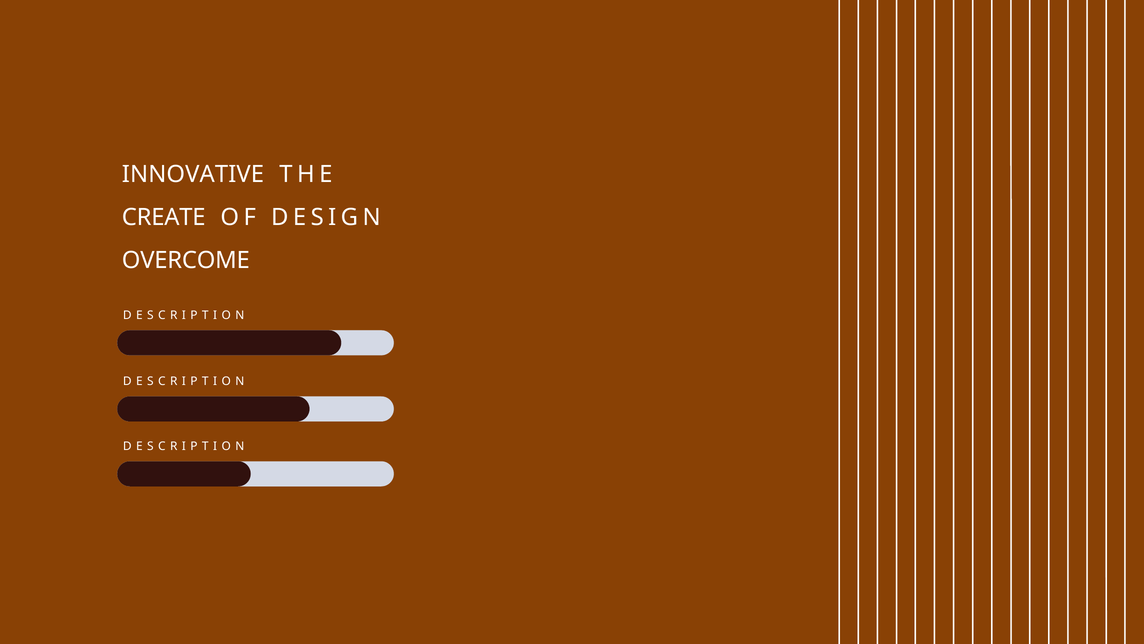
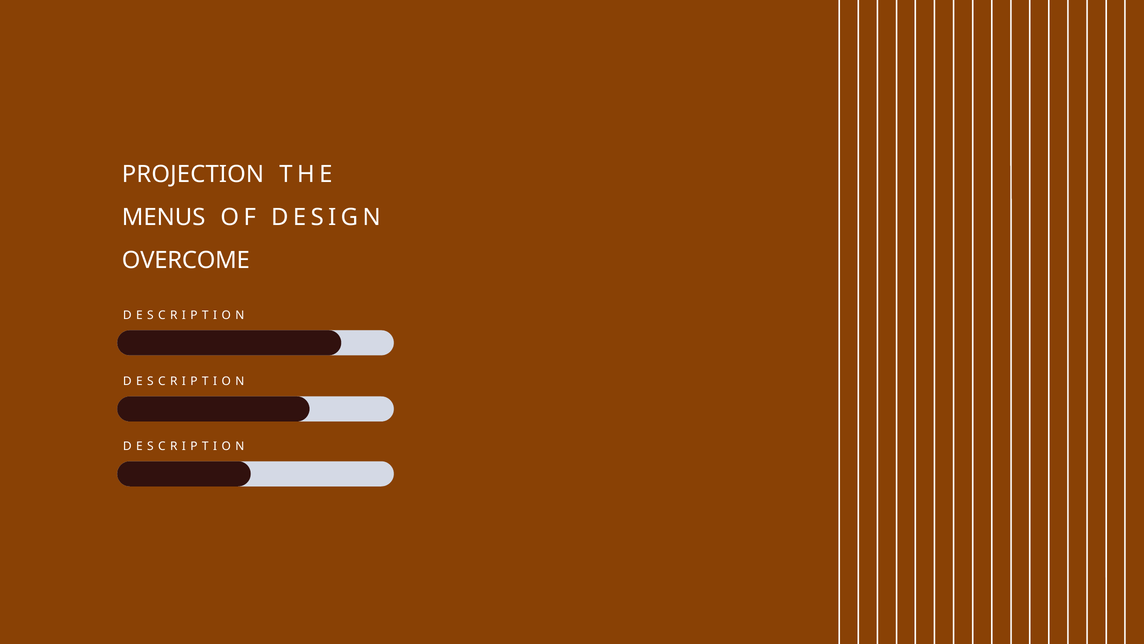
INNOVATIVE: INNOVATIVE -> PROJECTION
CREATE: CREATE -> MENUS
